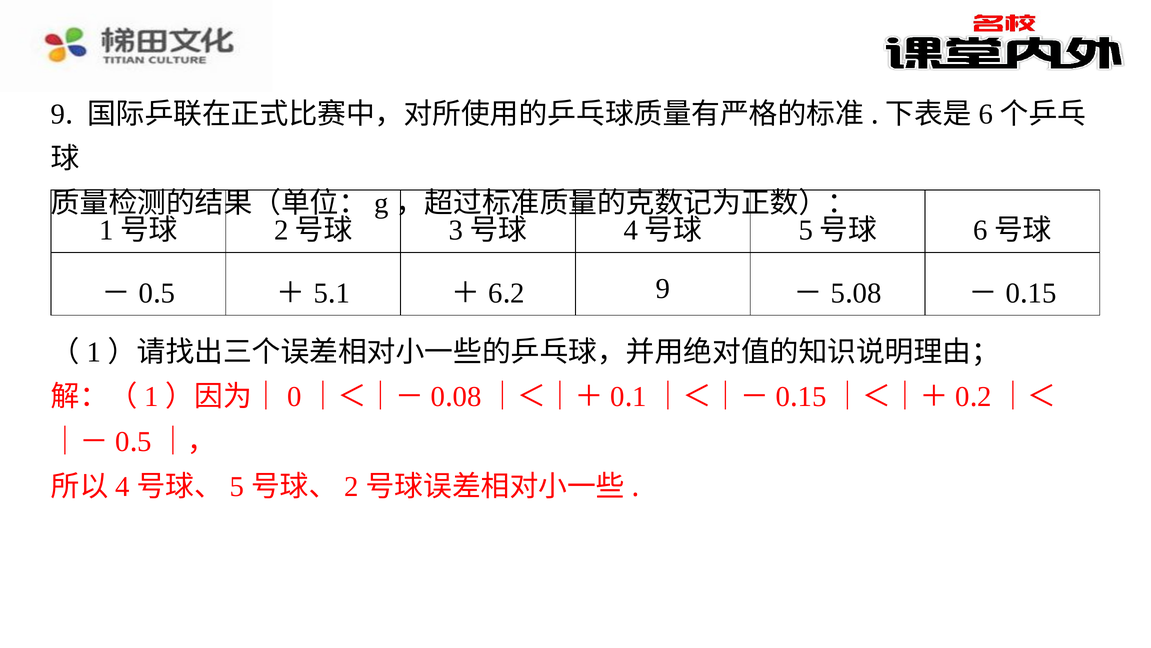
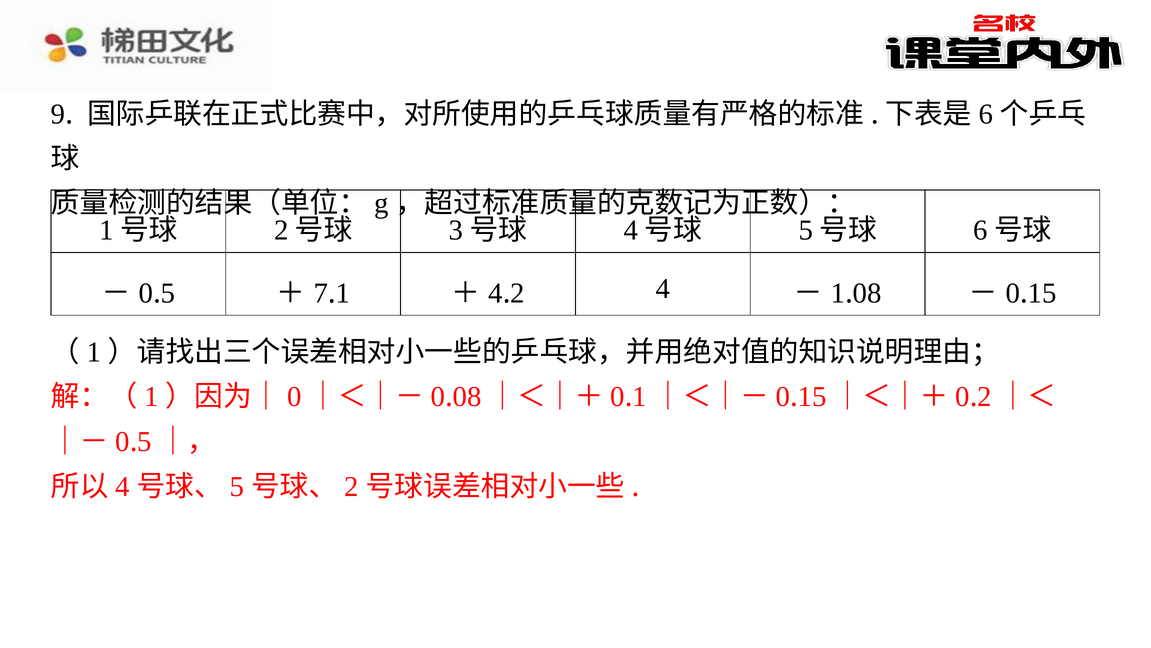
5 at (321, 293): 5 -> 7
6 at (496, 293): 6 -> 4
9 at (663, 289): 9 -> 4
5 at (838, 293): 5 -> 1
